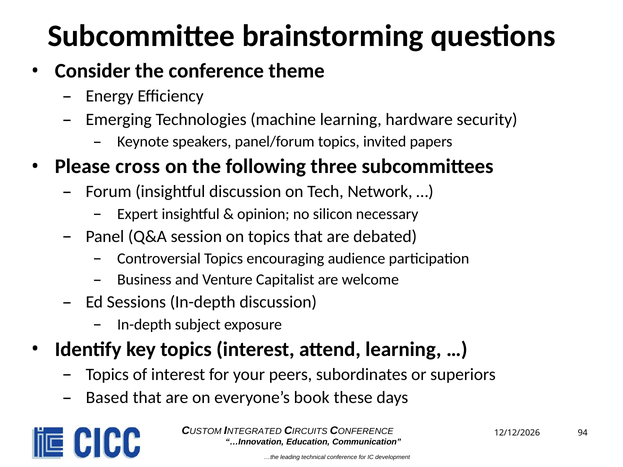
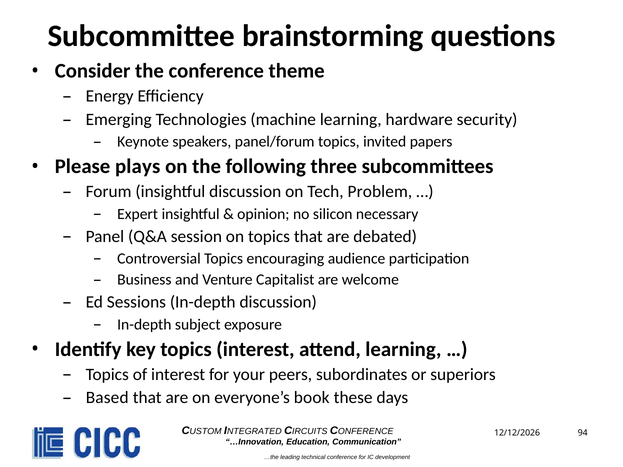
cross: cross -> plays
Network: Network -> Problem
